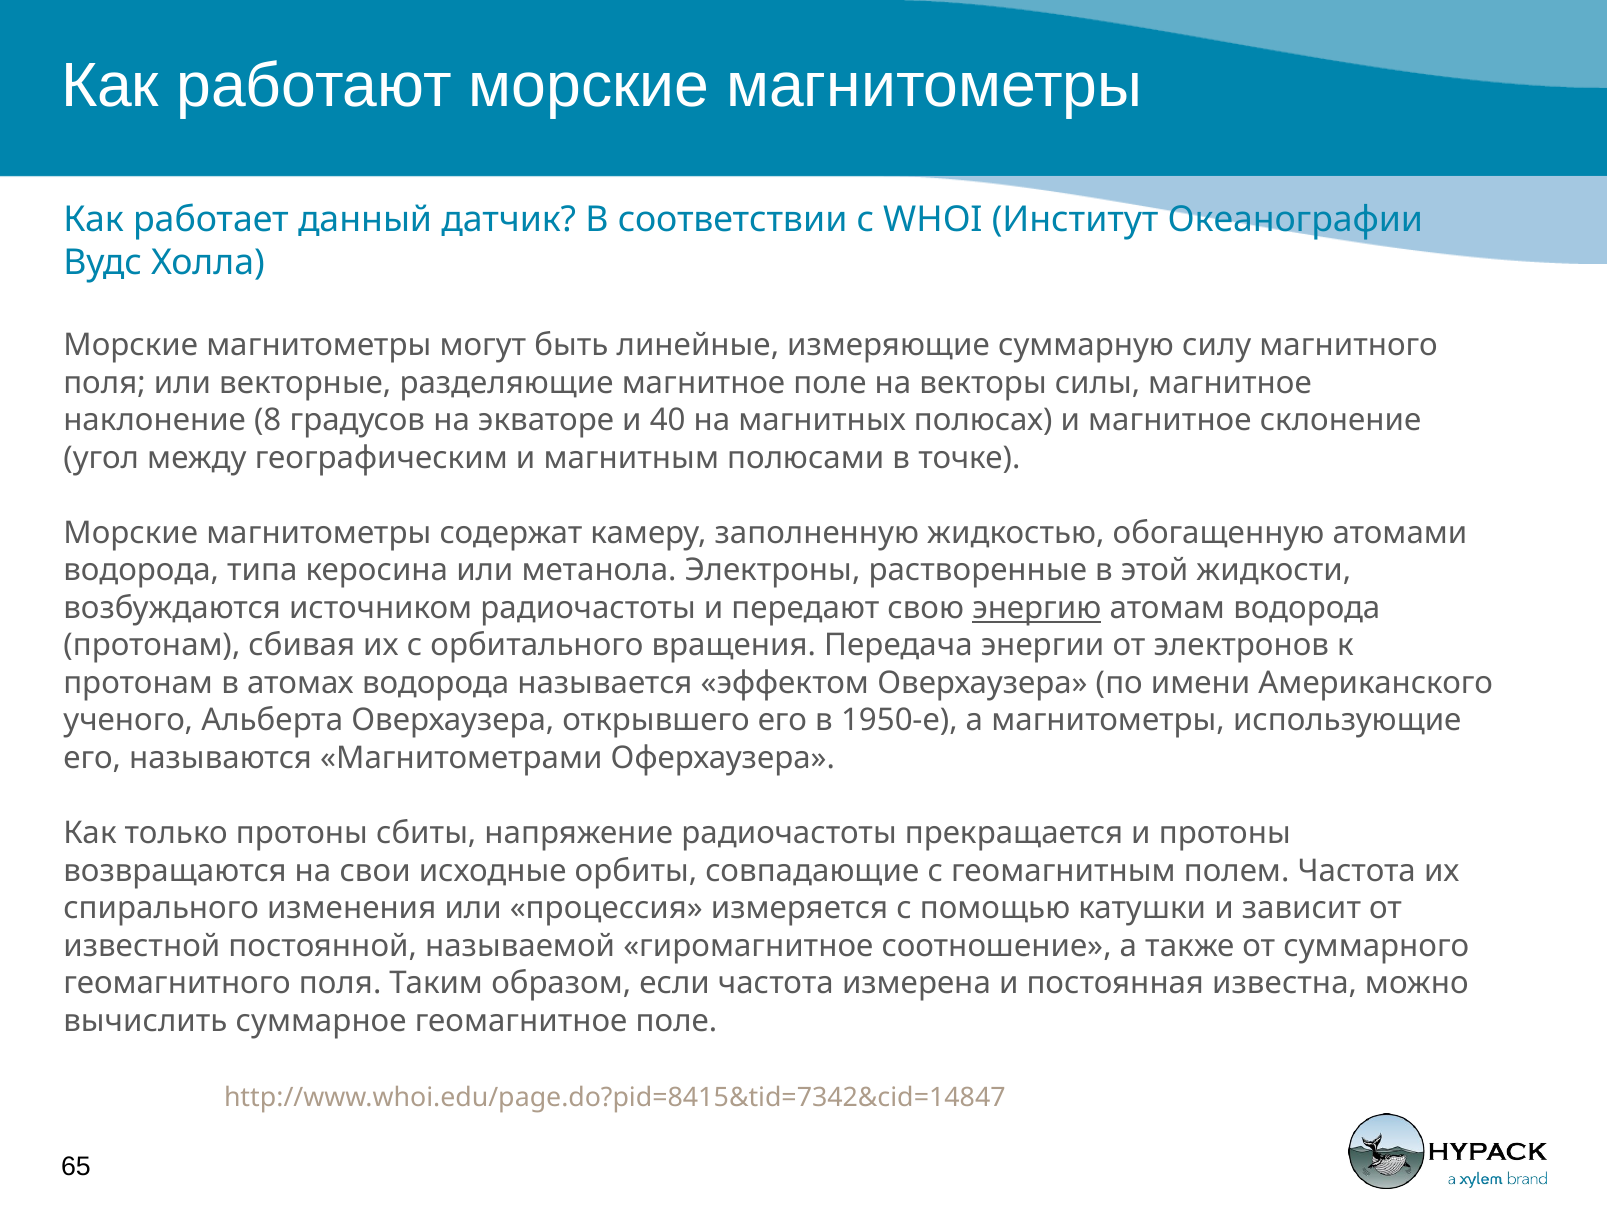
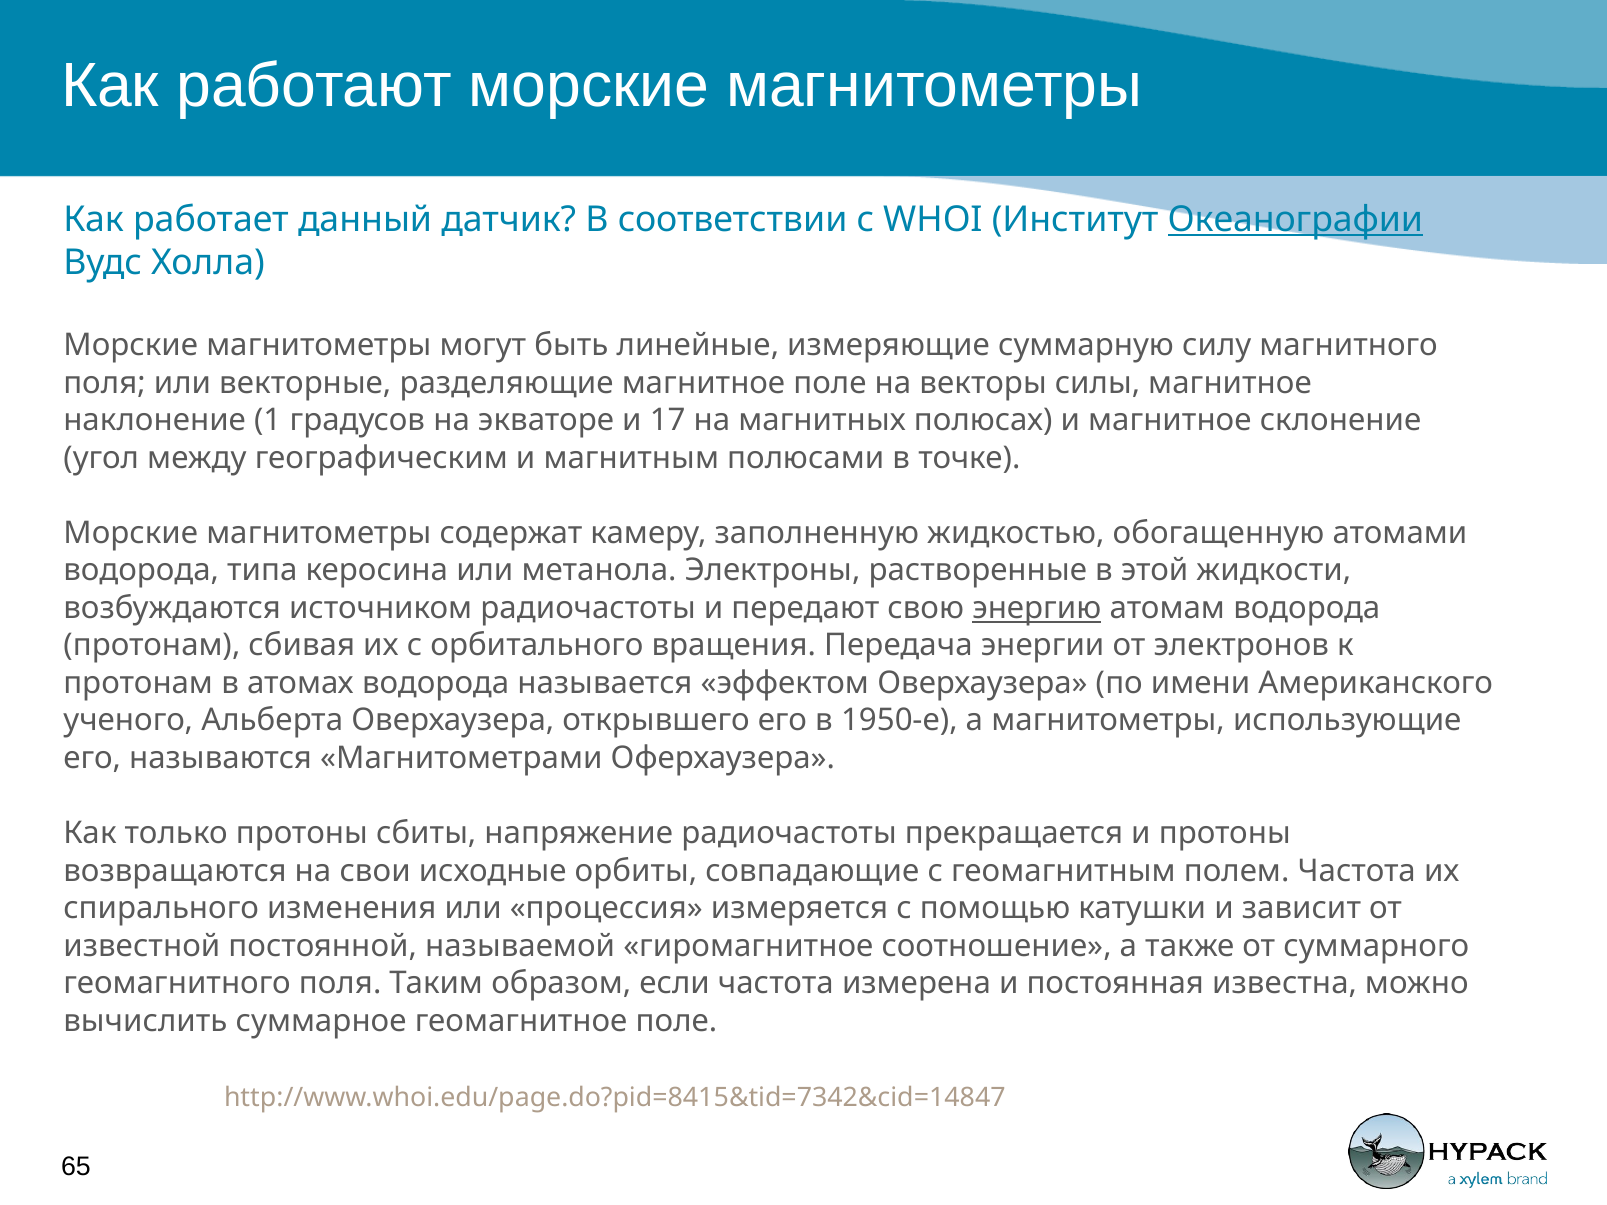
Океанографии underline: none -> present
8: 8 -> 1
40: 40 -> 17
